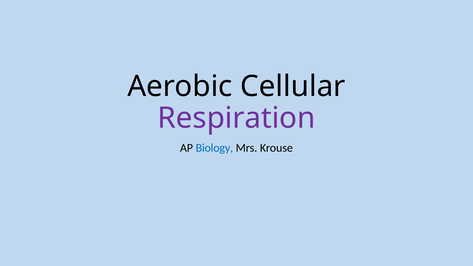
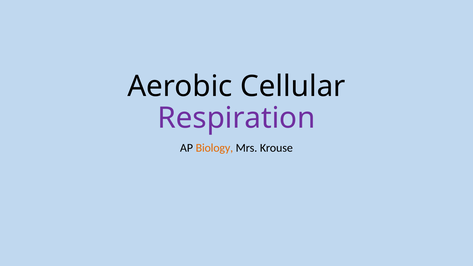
Biology colour: blue -> orange
